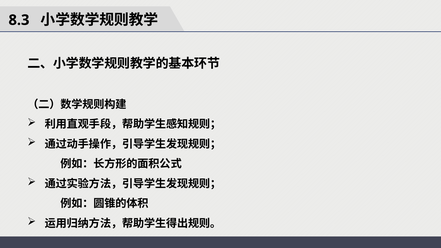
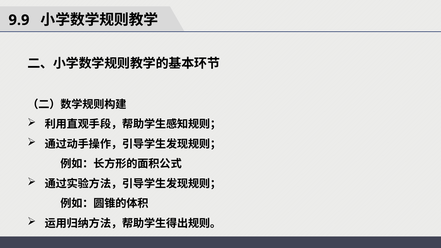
8.3: 8.3 -> 9.9
